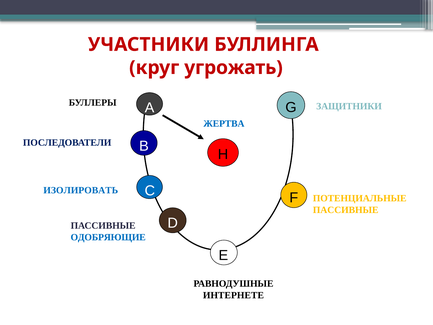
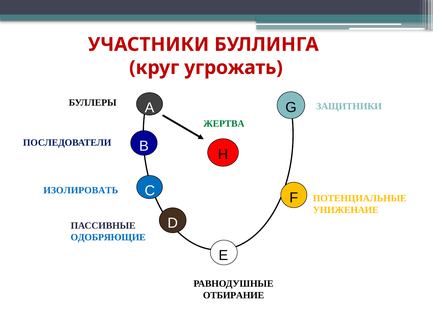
ЖЕРТВА colour: blue -> green
ПАССИВНЫЕ at (346, 210): ПАССИВНЫЕ -> УНИЖЕНАИЕ
ИНТЕРНЕТЕ: ИНТЕРНЕТЕ -> ОТБИРАНИЕ
